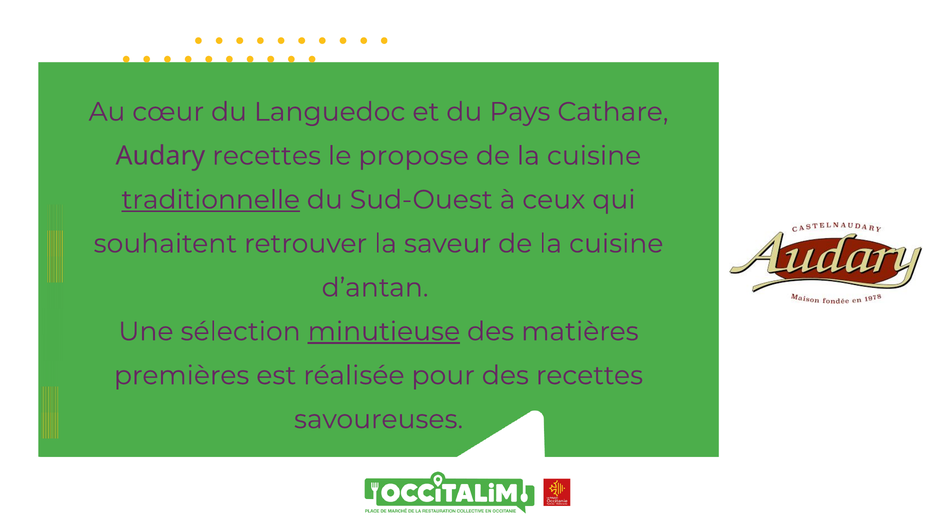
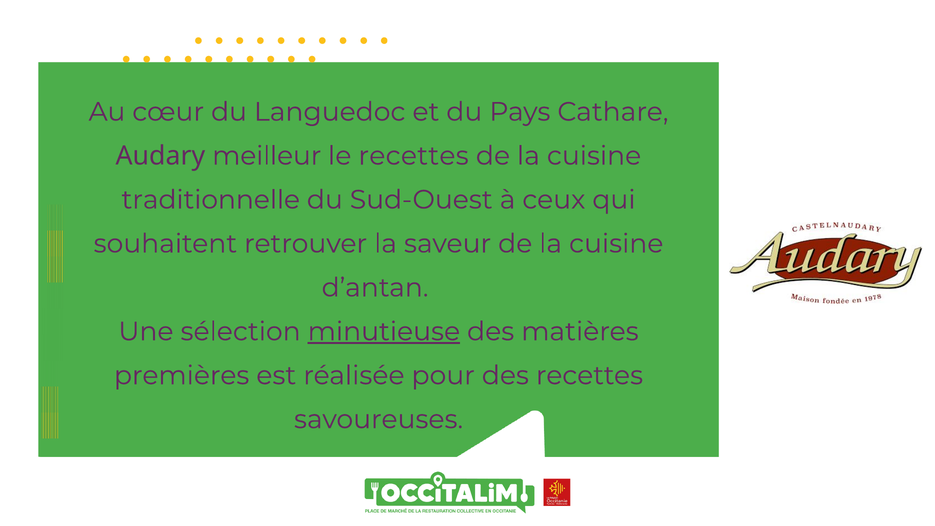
Audary recettes: recettes -> meilleur
le propose: propose -> recettes
traditionnelle underline: present -> none
